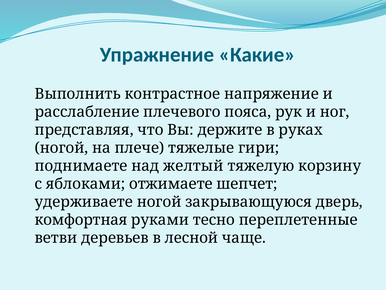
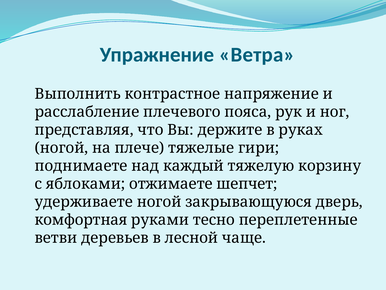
Какие: Какие -> Ветра
желтый: желтый -> каждый
